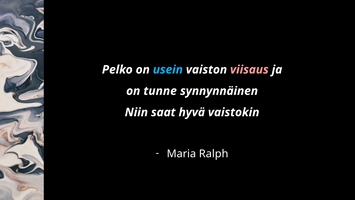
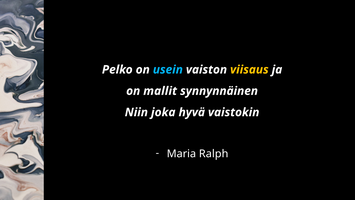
viisaus colour: pink -> yellow
tunne: tunne -> mallit
saat: saat -> joka
